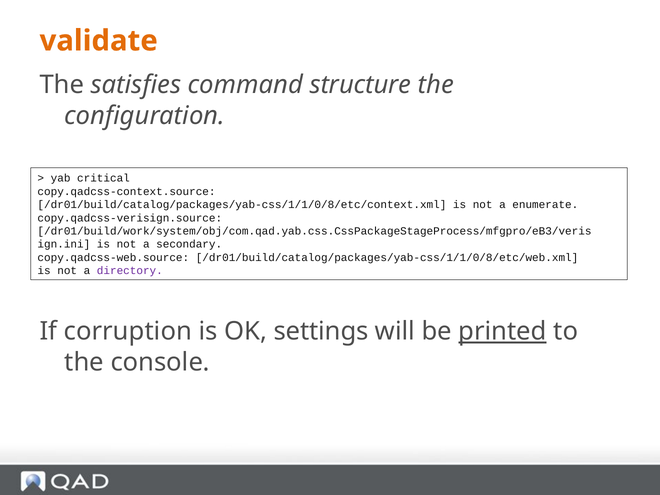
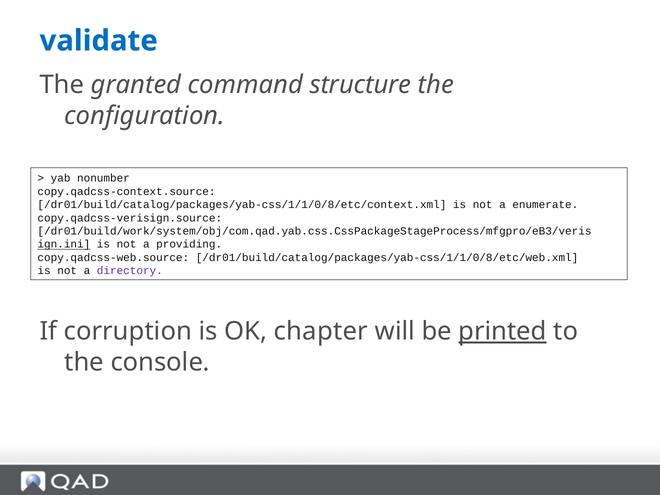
validate colour: orange -> blue
satisfies: satisfies -> granted
critical: critical -> nonumber
ign.ini underline: none -> present
secondary: secondary -> providing
settings: settings -> chapter
